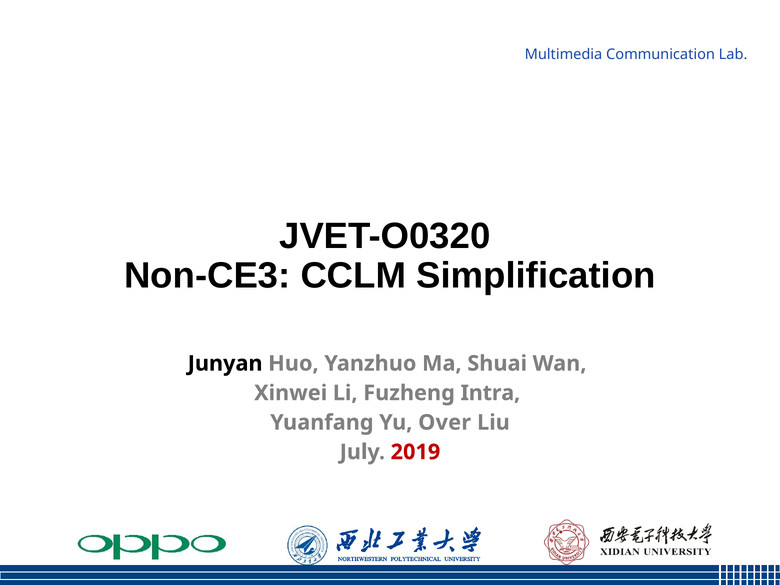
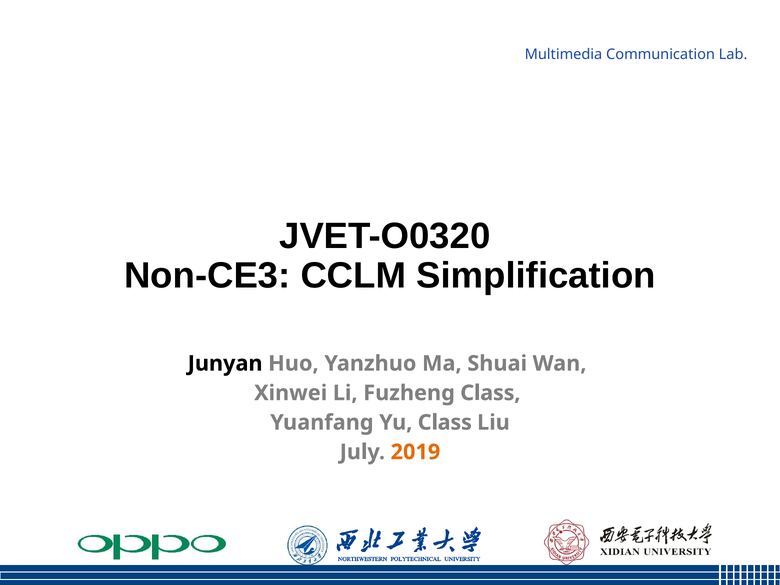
Fuzheng Intra: Intra -> Class
Yu Over: Over -> Class
2019 colour: red -> orange
